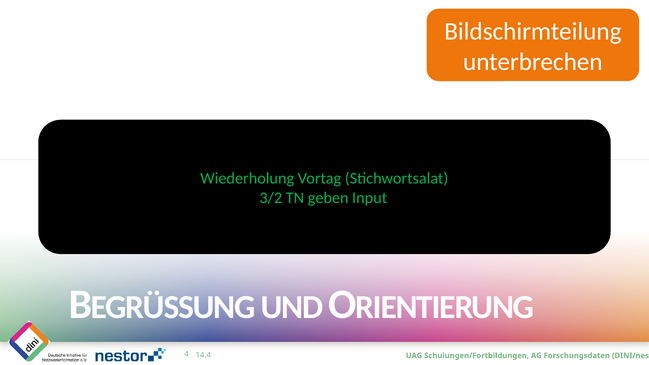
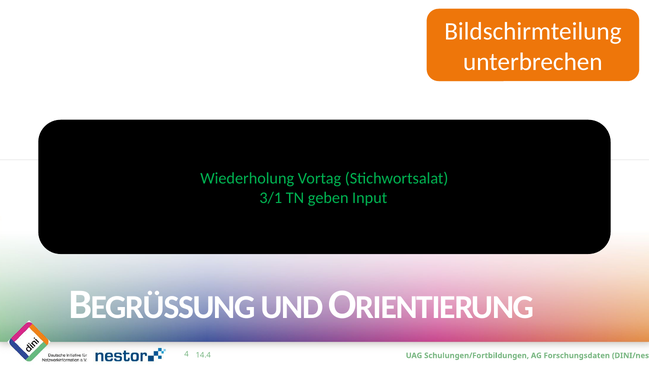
3/2: 3/2 -> 3/1
